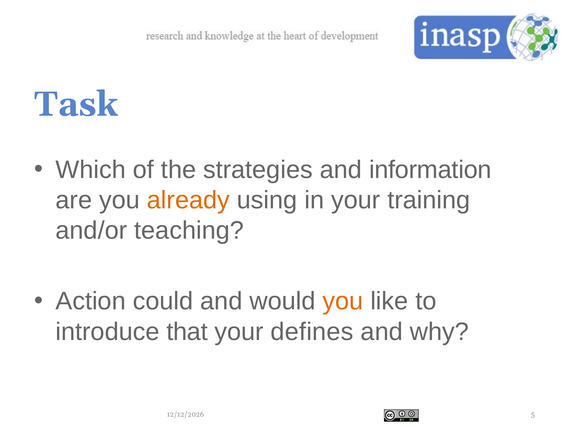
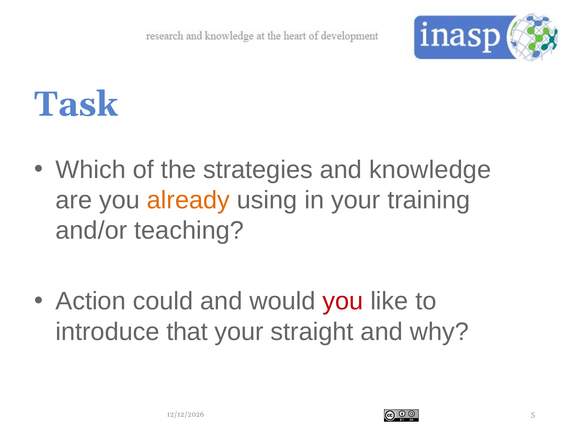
information: information -> knowledge
you at (343, 301) colour: orange -> red
defines: defines -> straight
